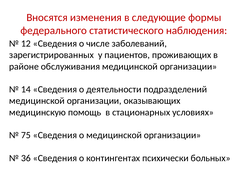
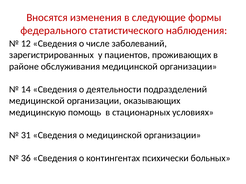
75: 75 -> 31
